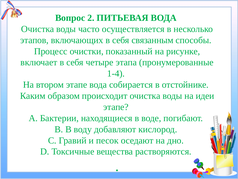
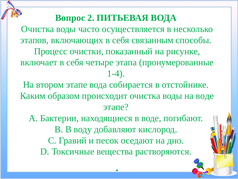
на идеи: идеи -> воде
